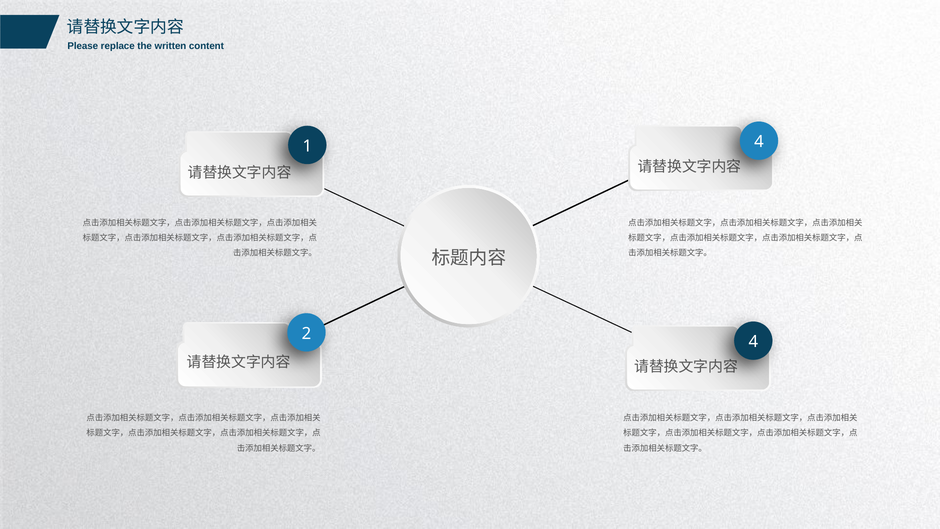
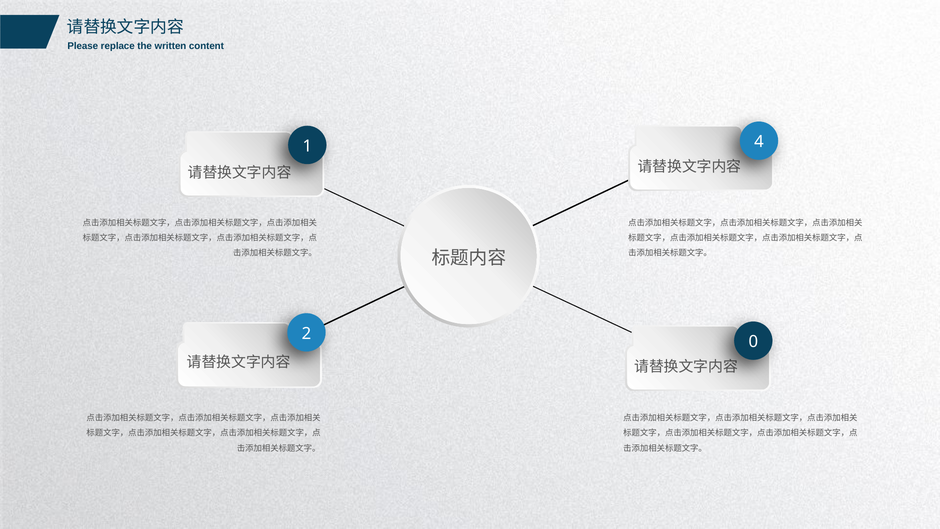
2 4: 4 -> 0
